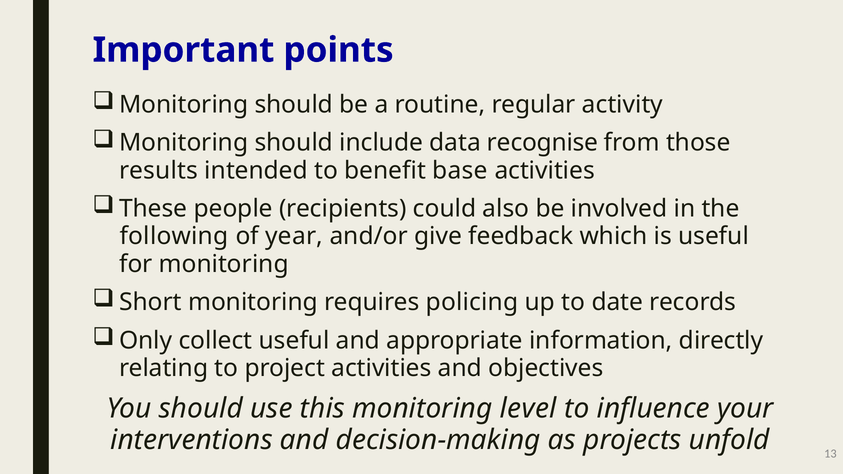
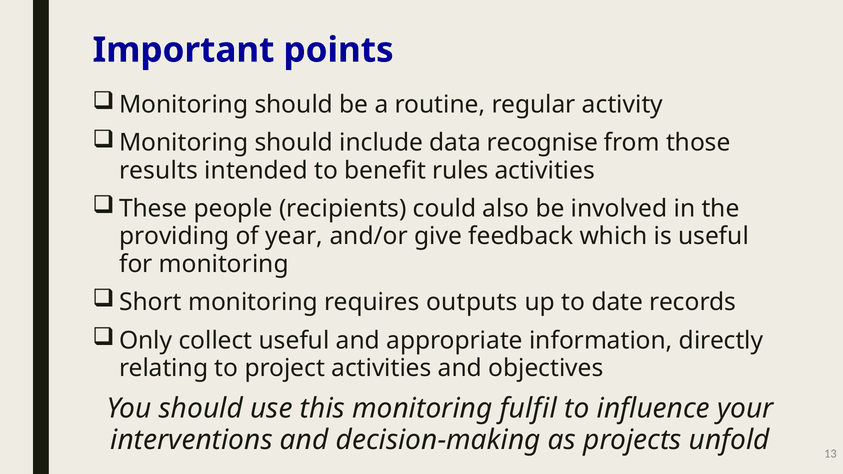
base: base -> rules
following: following -> providing
policing: policing -> outputs
level: level -> fulfil
